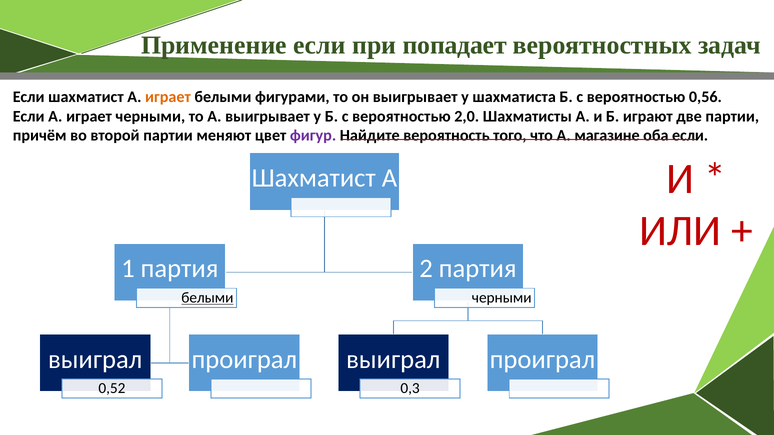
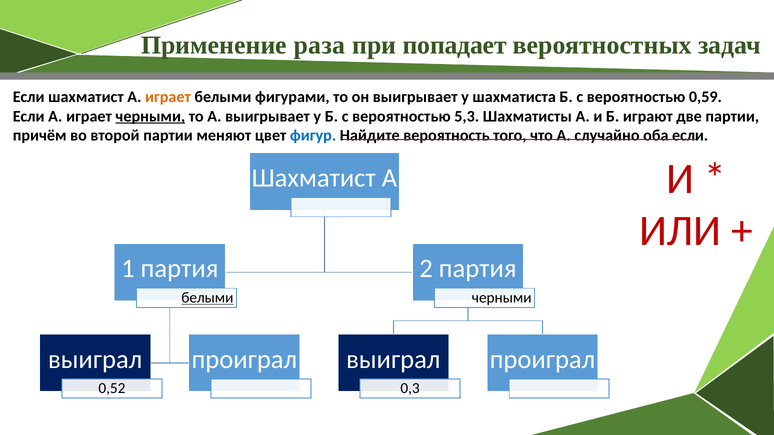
Применение если: если -> раза
0,56: 0,56 -> 0,59
черными at (150, 116) underline: none -> present
2,0: 2,0 -> 5,3
фигур colour: purple -> blue
магазине: магазине -> случайно
